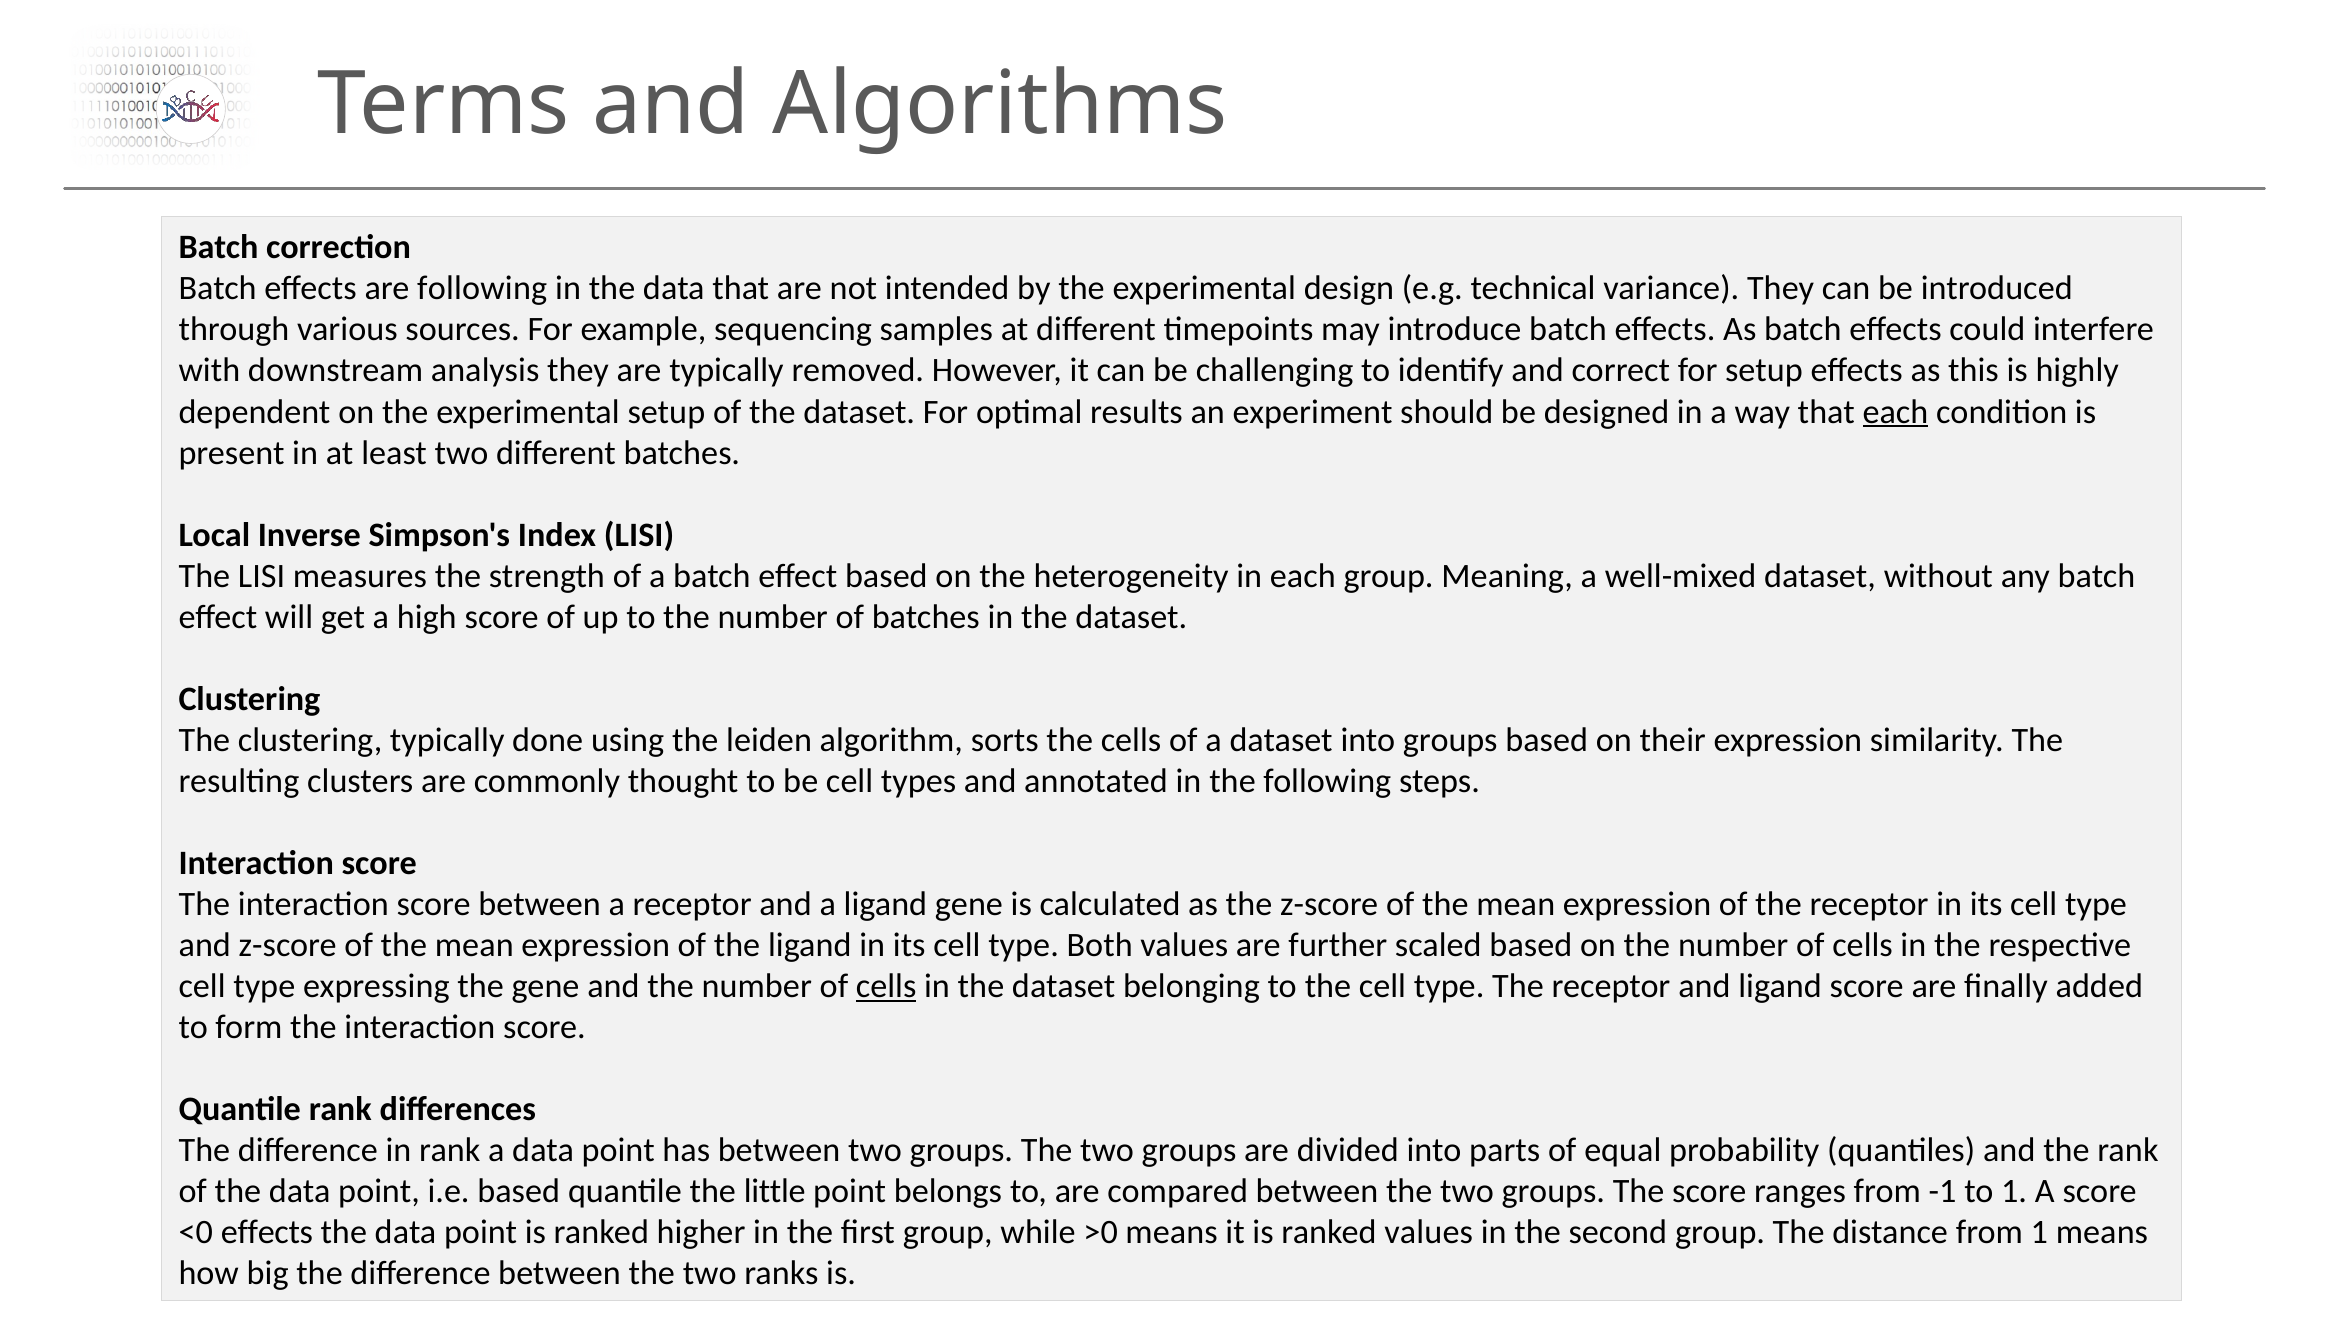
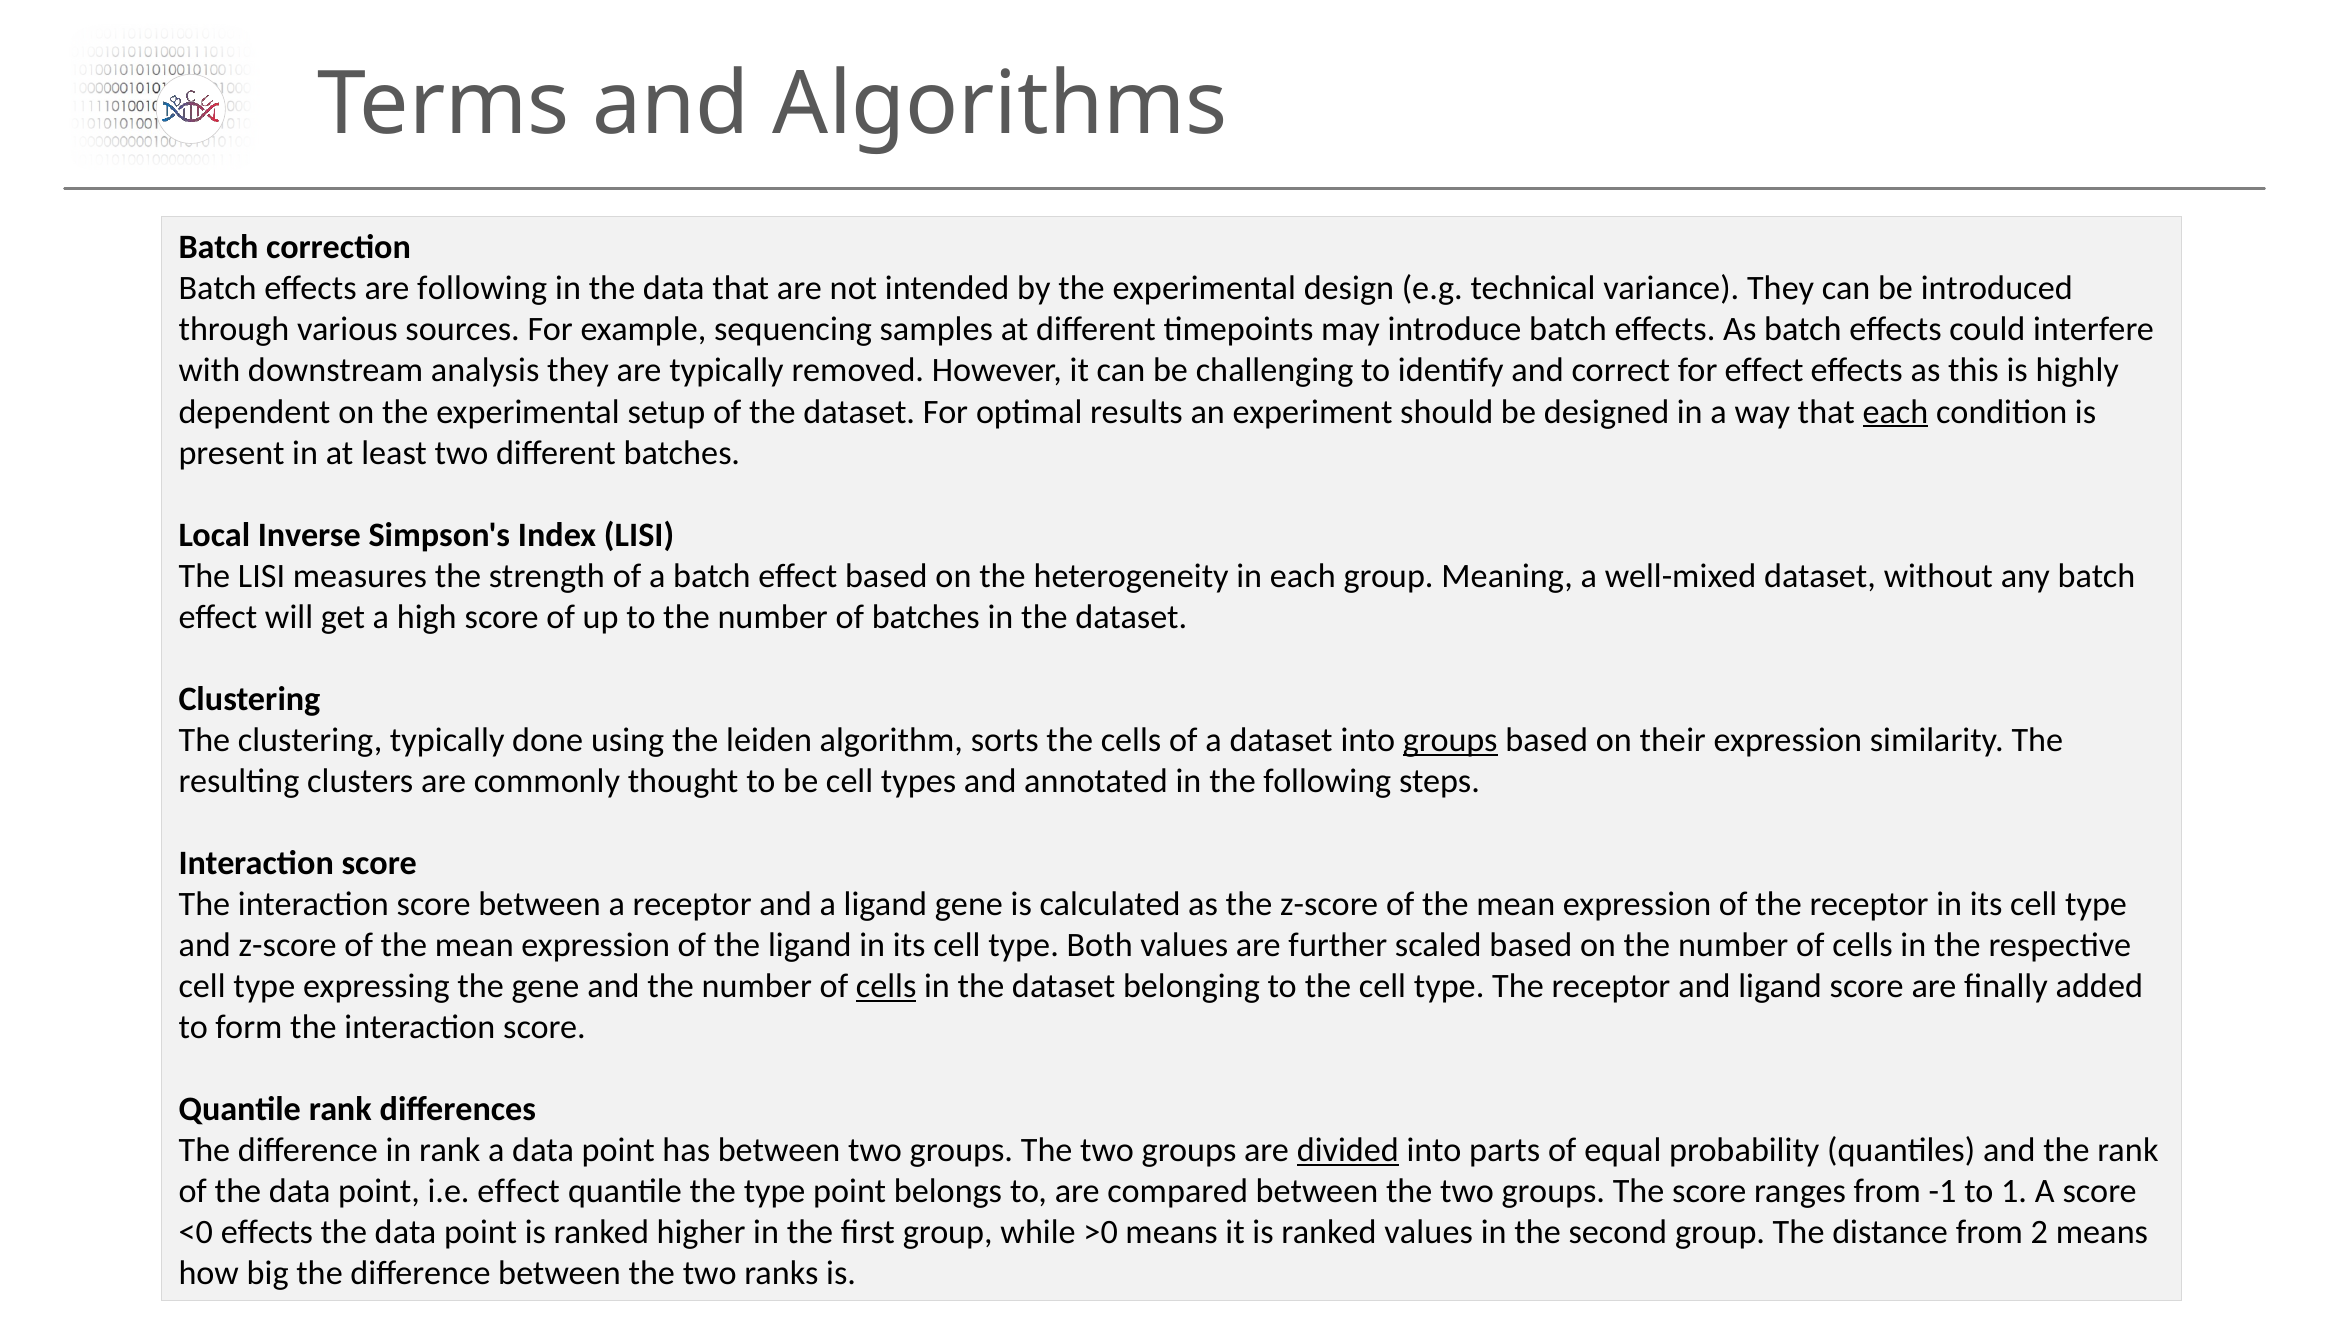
for setup: setup -> effect
groups at (1450, 740) underline: none -> present
divided underline: none -> present
i.e based: based -> effect
the little: little -> type
from 1: 1 -> 2
